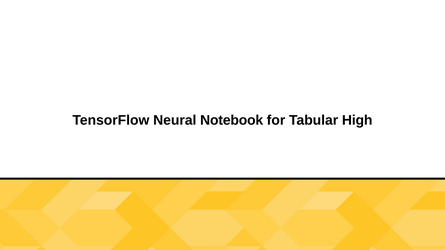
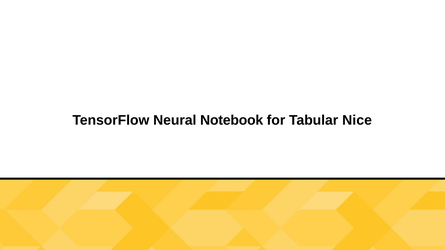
High: High -> Nice
